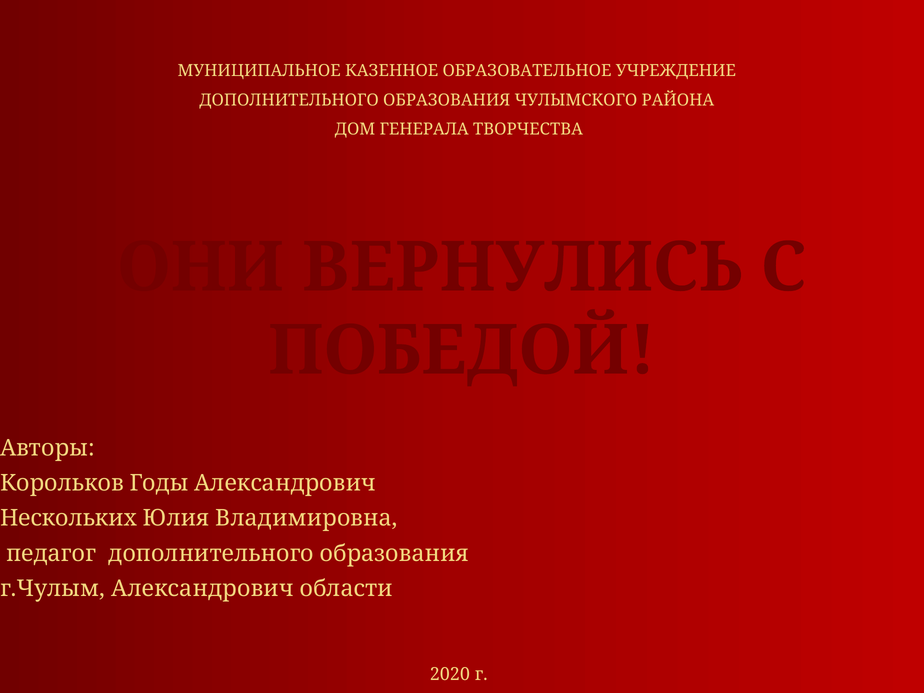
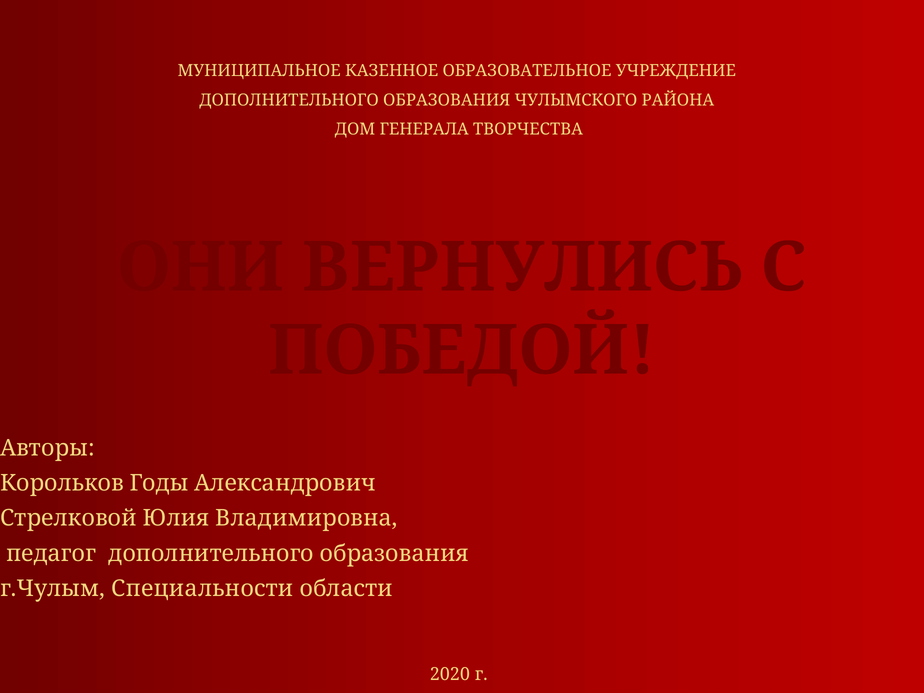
Нескольких: Нескольких -> Стрелковой
г.Чулым Александрович: Александрович -> Специальности
